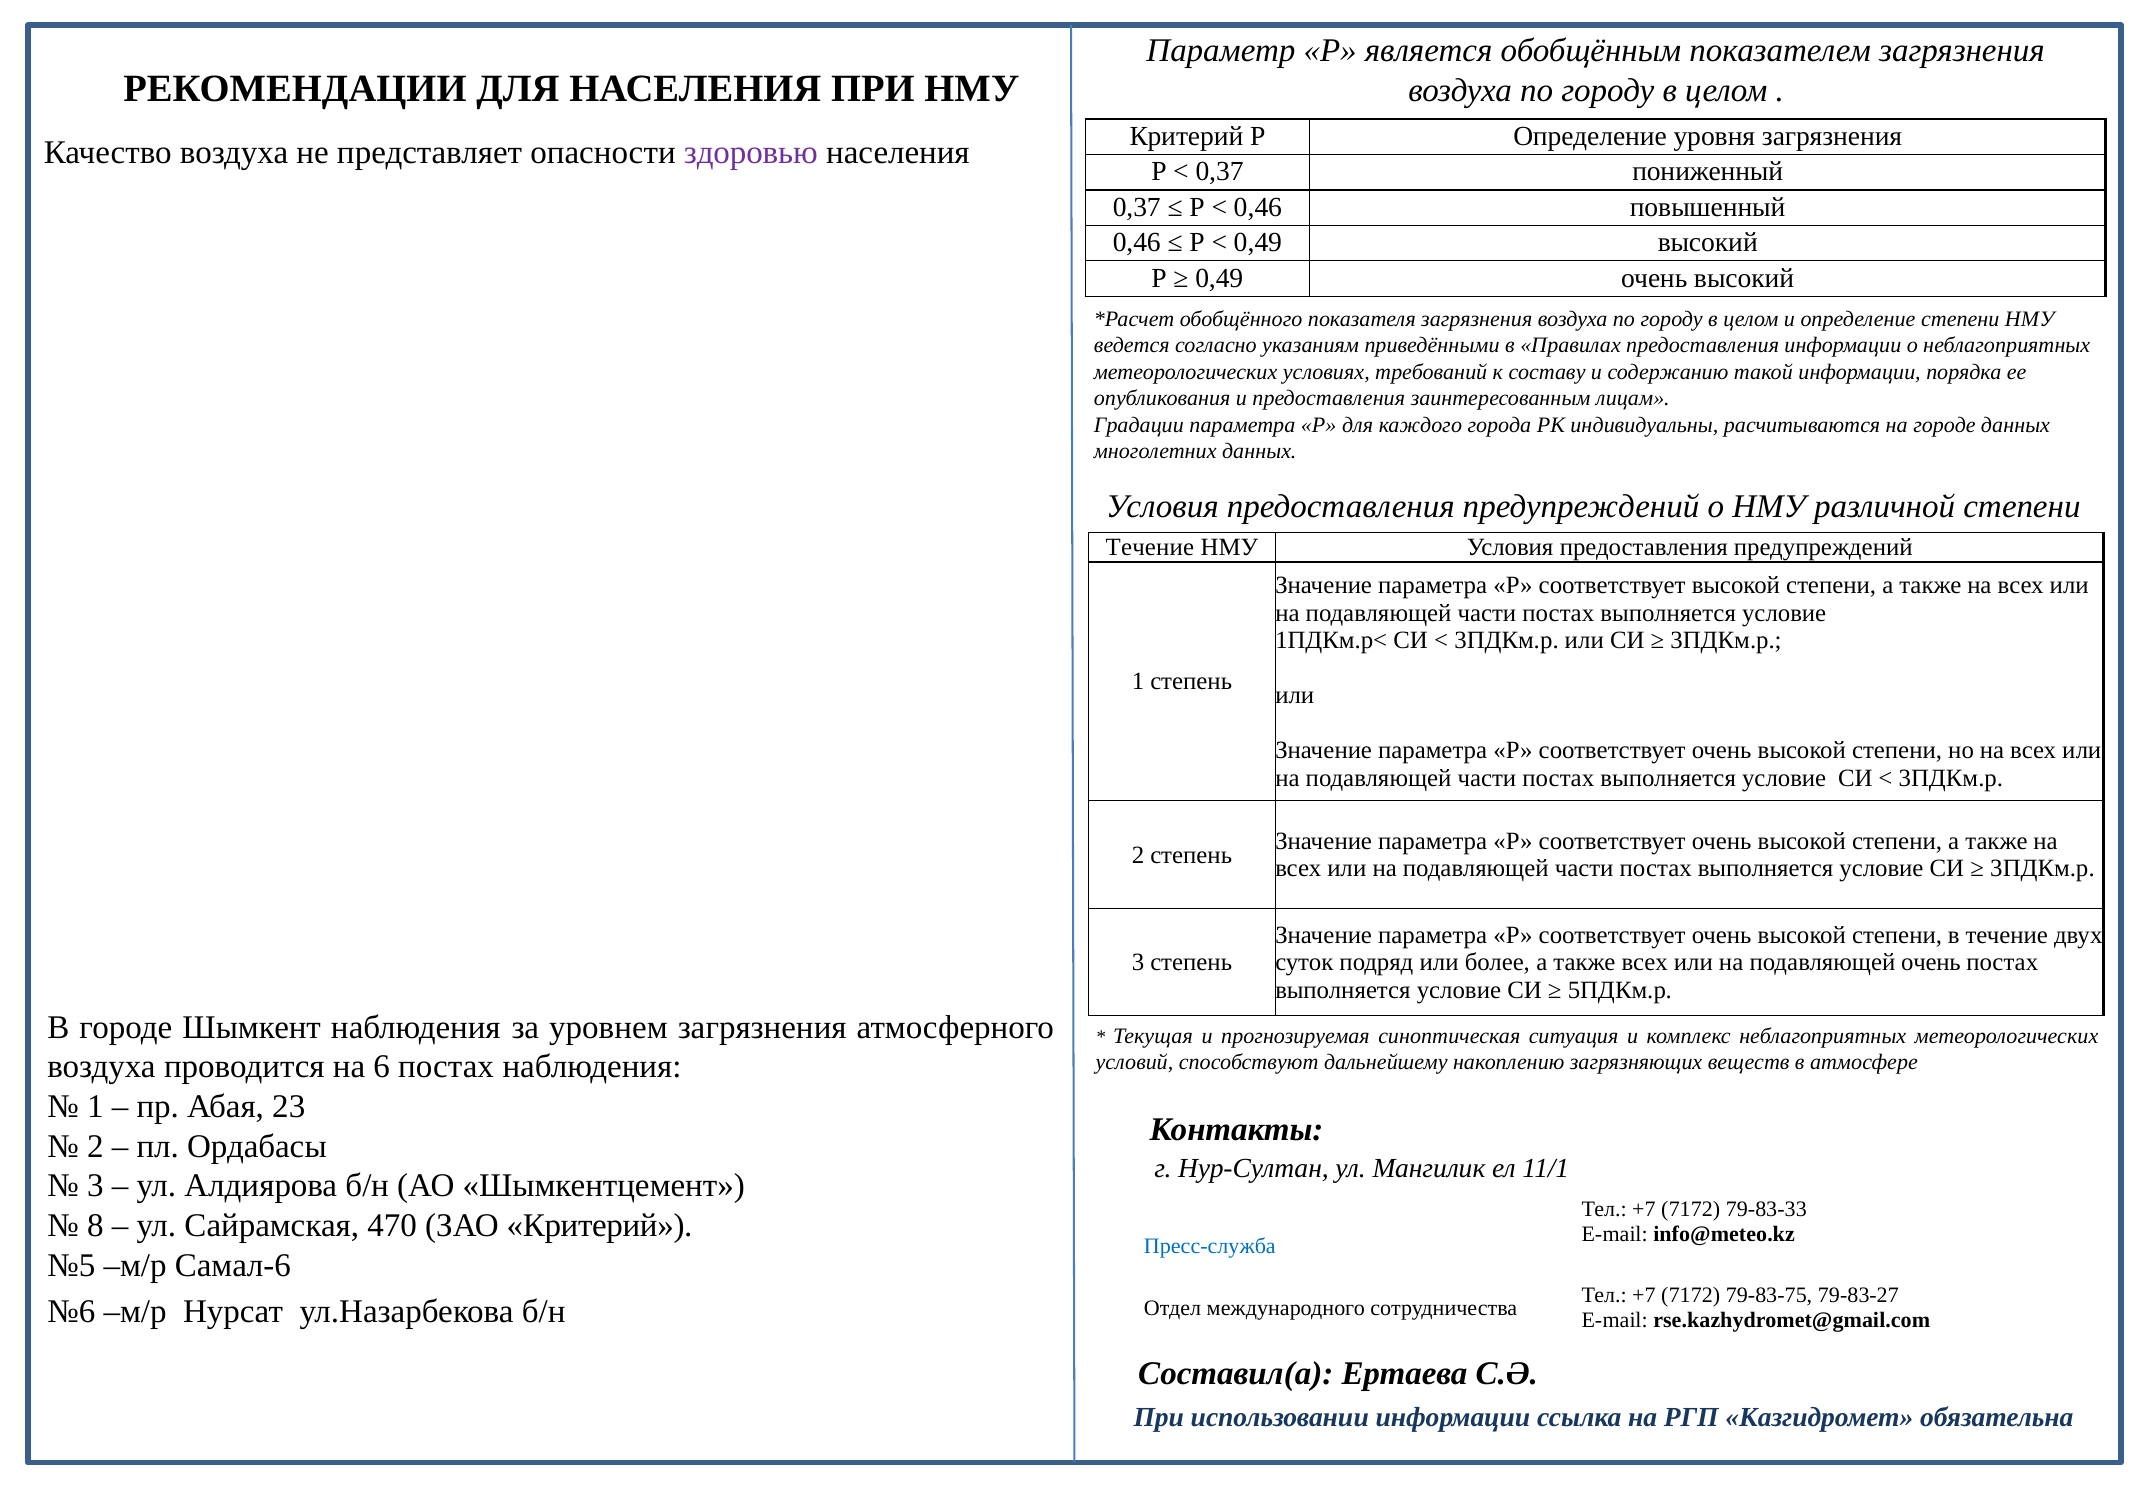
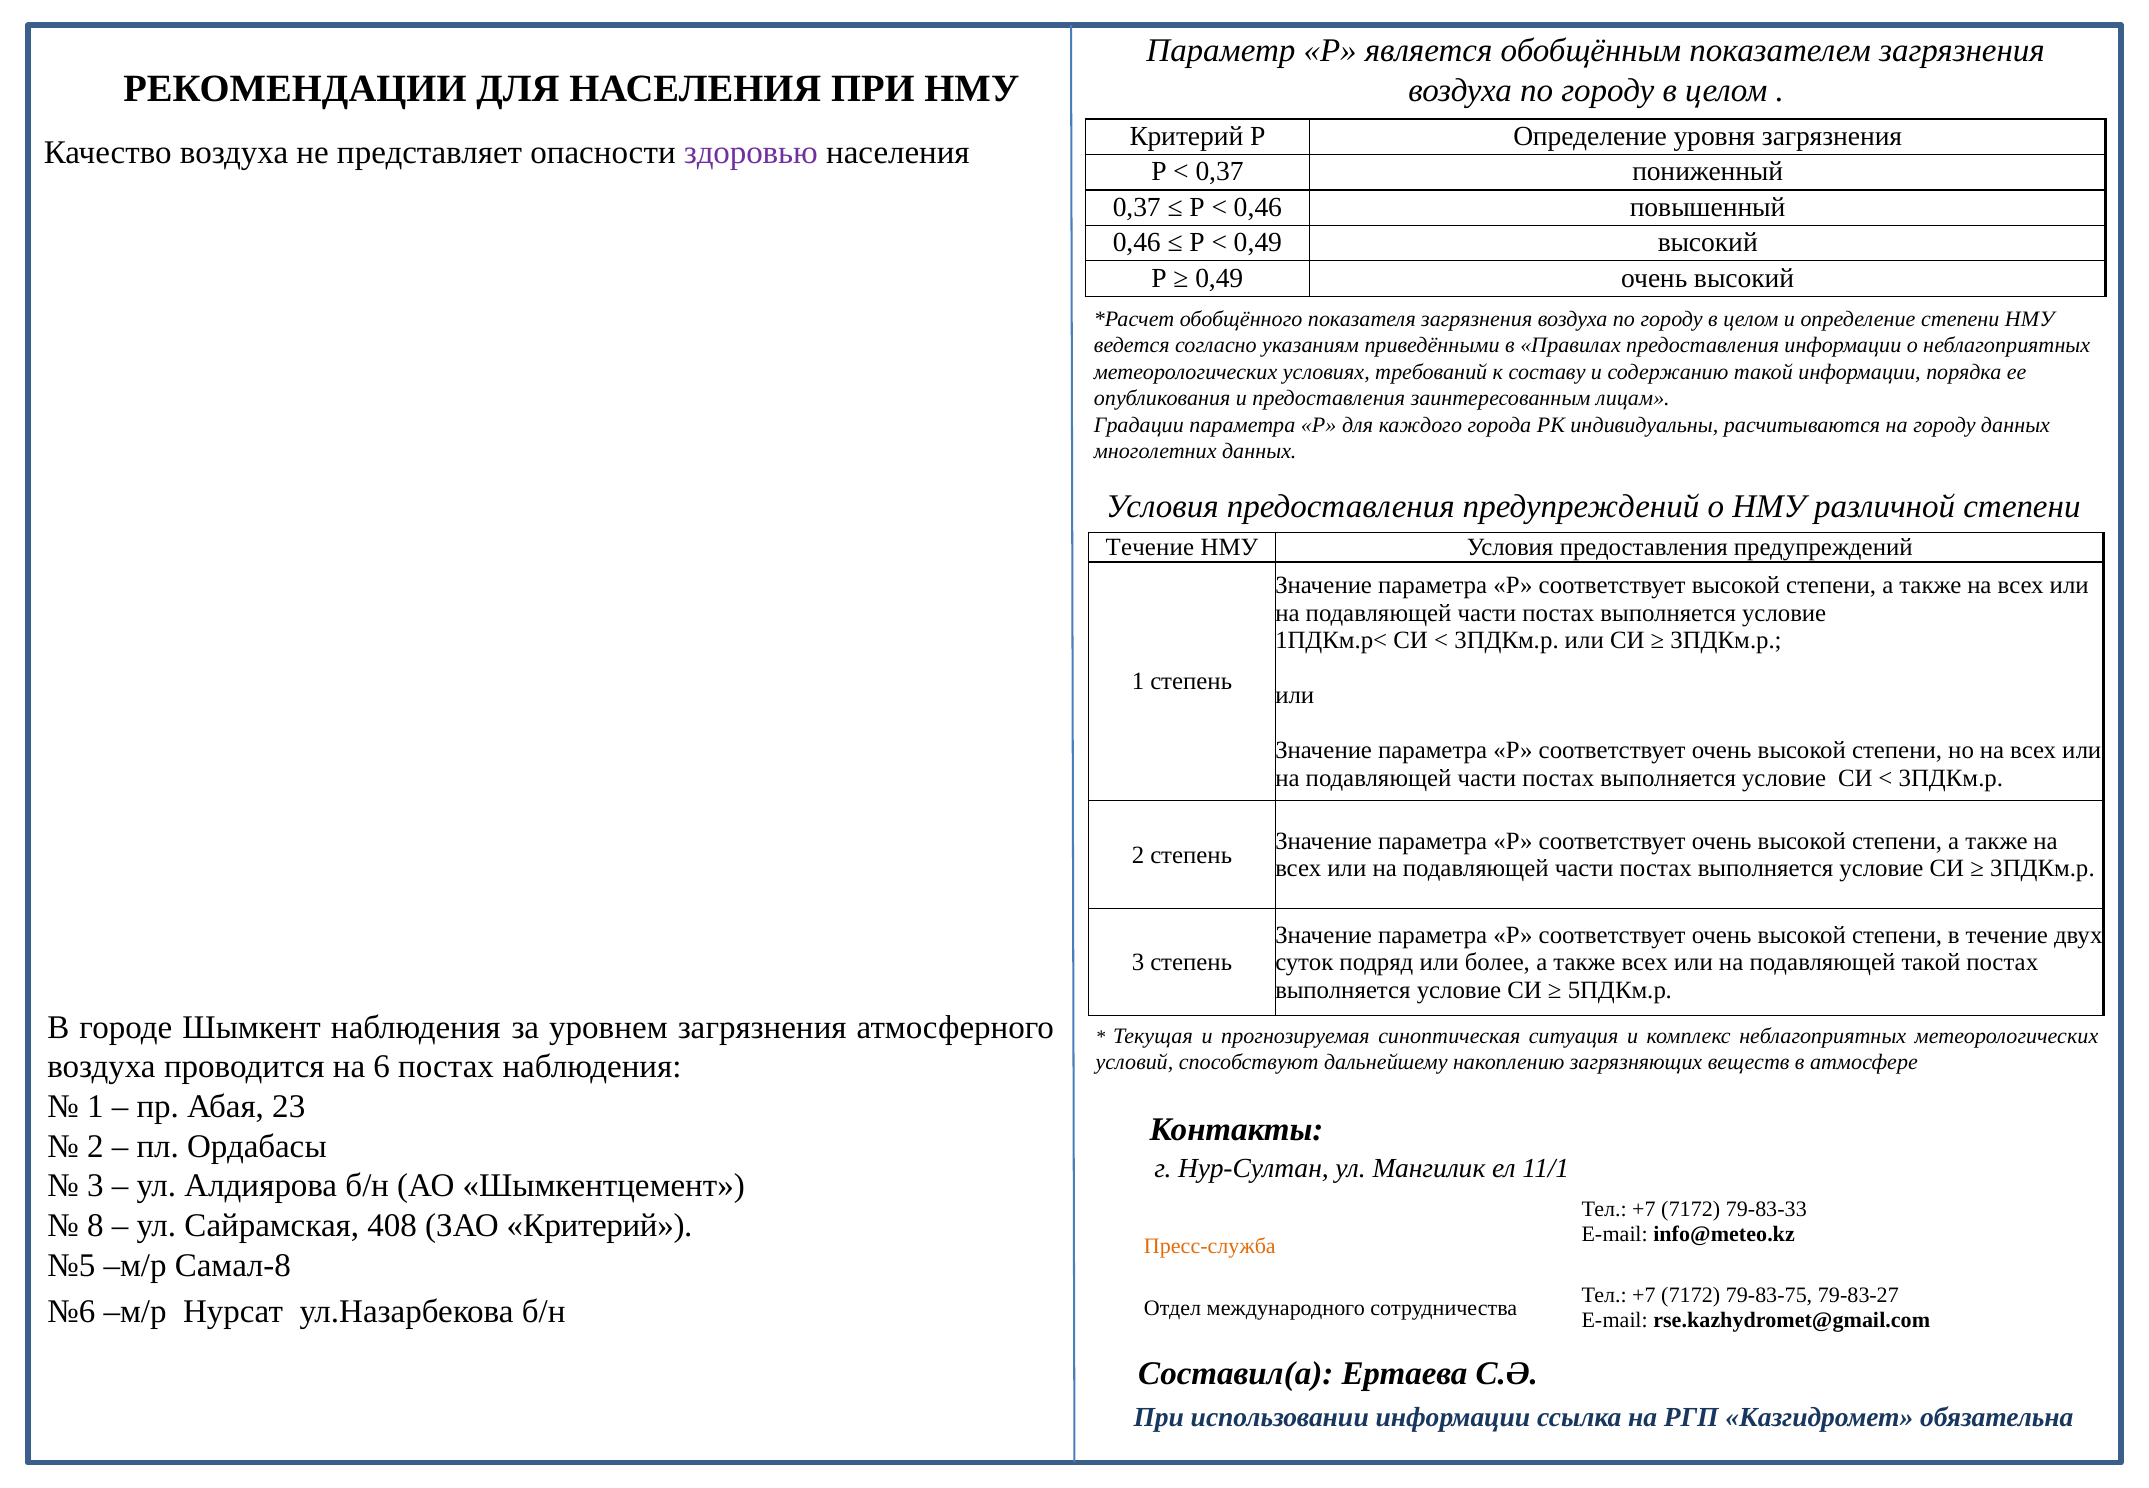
на городе: городе -> городу
подавляющей очень: очень -> такой
470: 470 -> 408
Пресс-служба colour: blue -> orange
Самал-6: Самал-6 -> Самал-8
